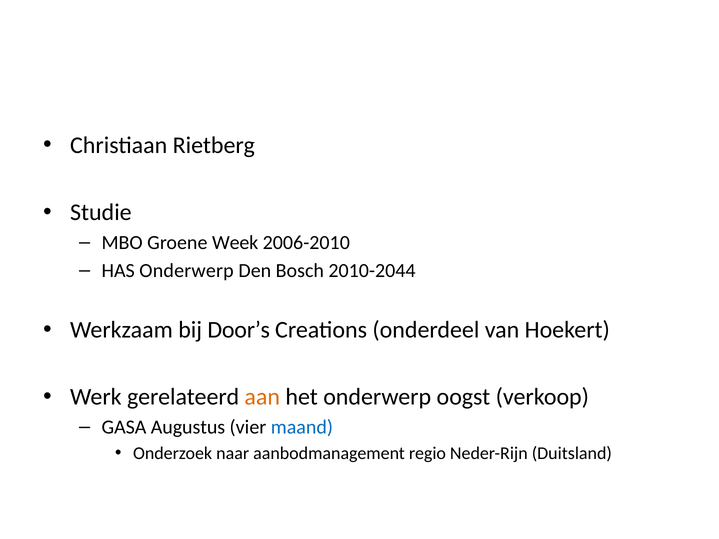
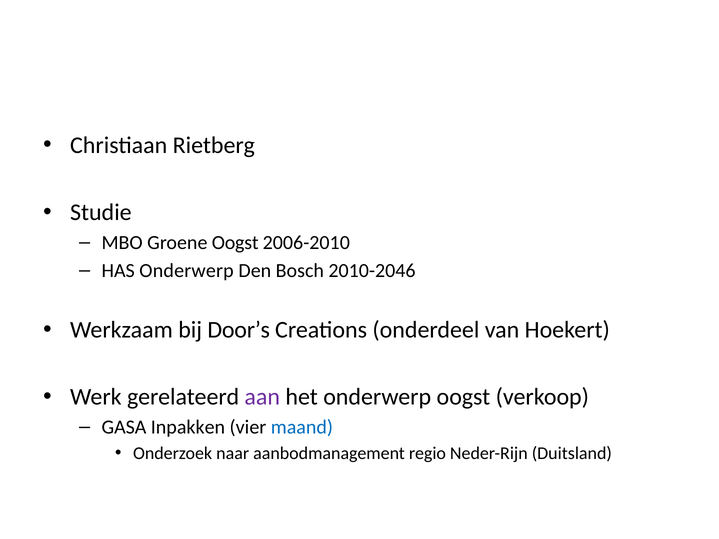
Groene Week: Week -> Oogst
2010-2044: 2010-2044 -> 2010-2046
aan colour: orange -> purple
Augustus: Augustus -> Inpakken
